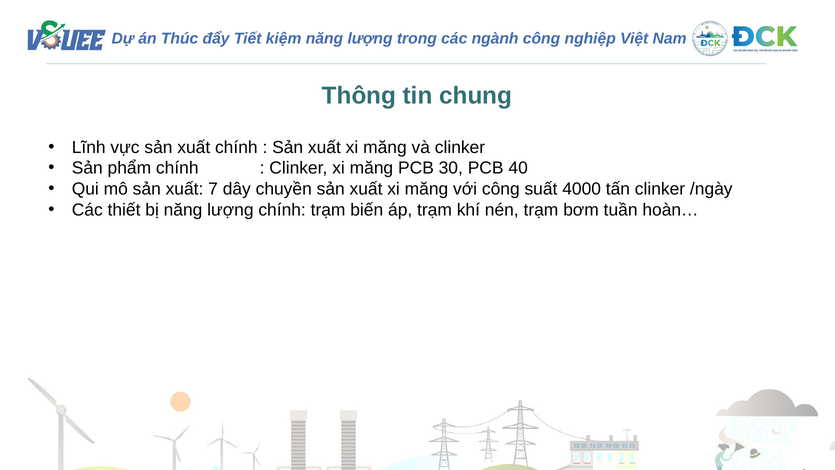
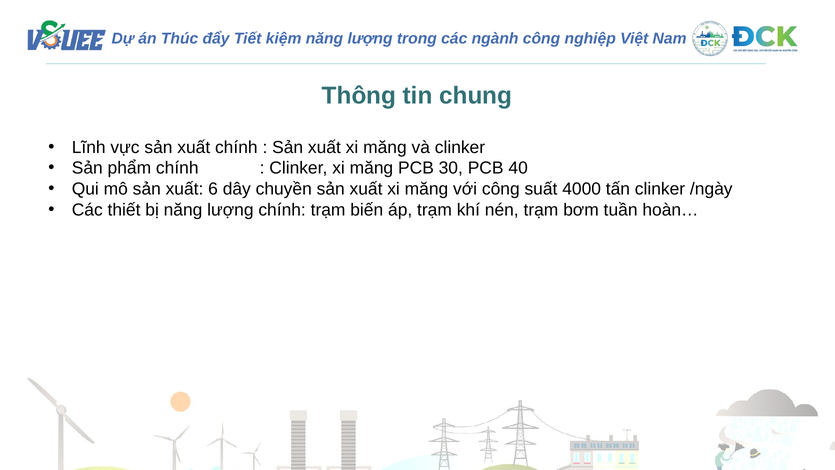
7: 7 -> 6
